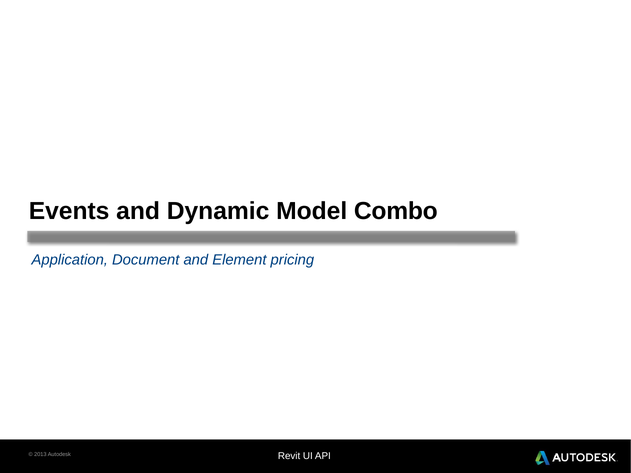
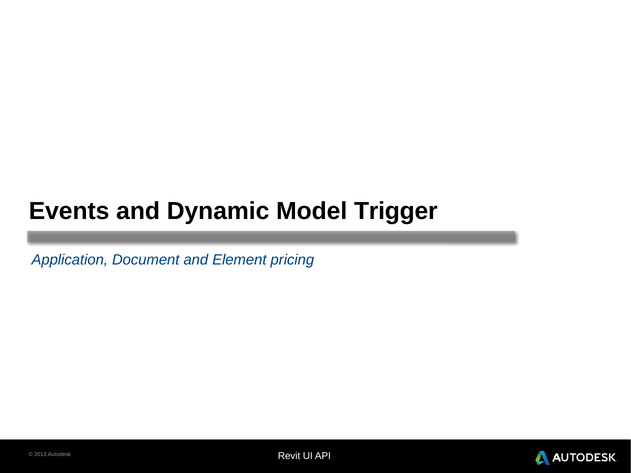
Combo: Combo -> Trigger
